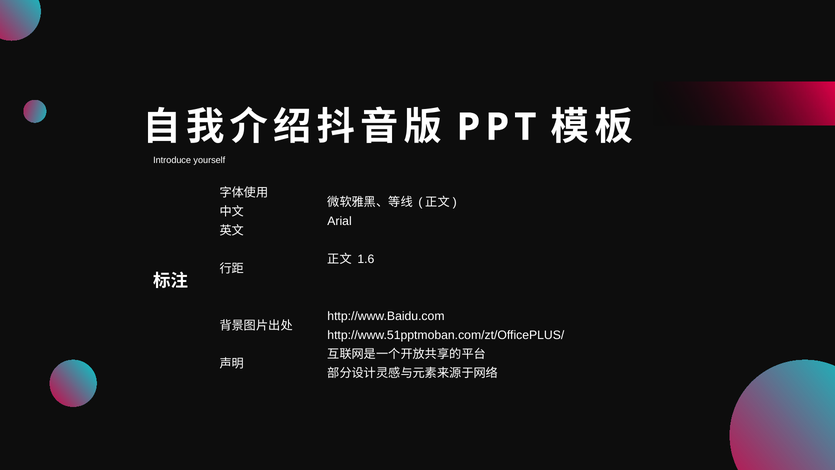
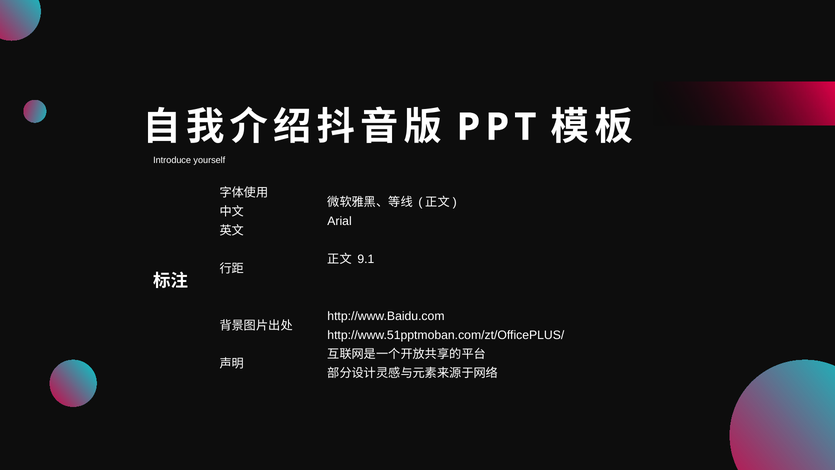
1.6: 1.6 -> 9.1
